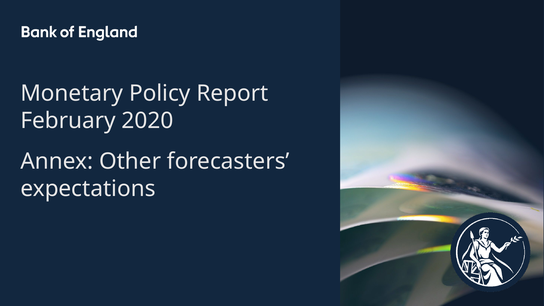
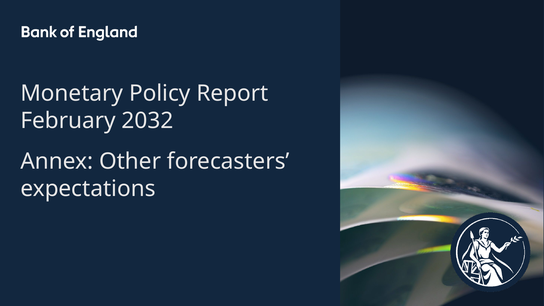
2020: 2020 -> 2032
